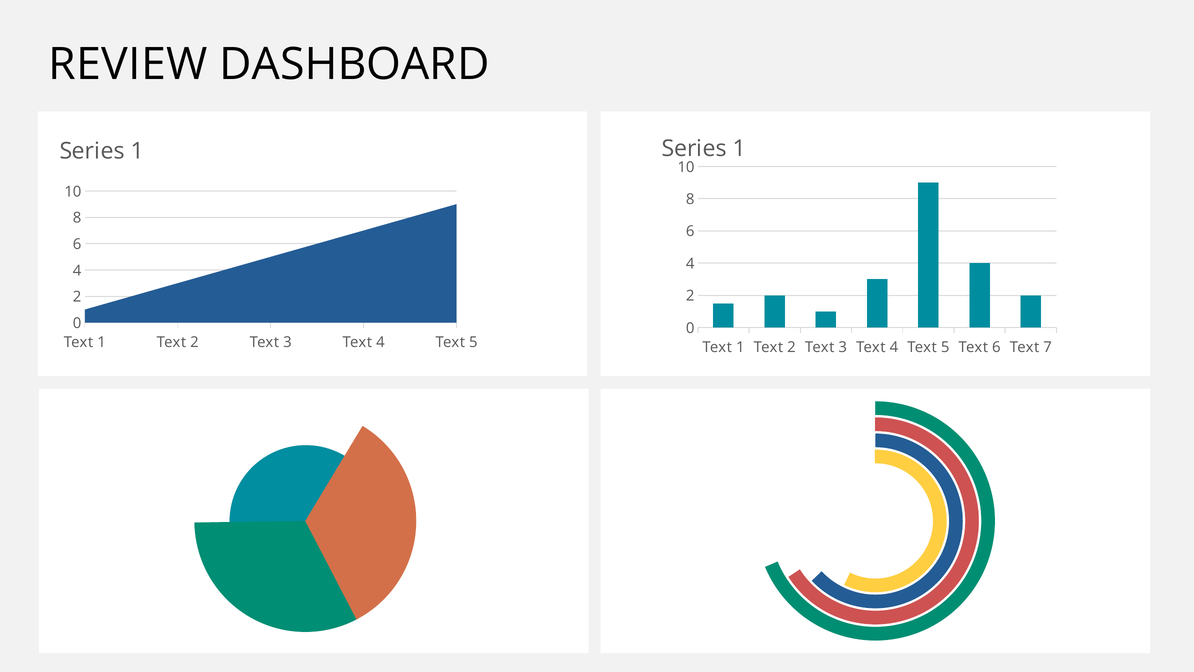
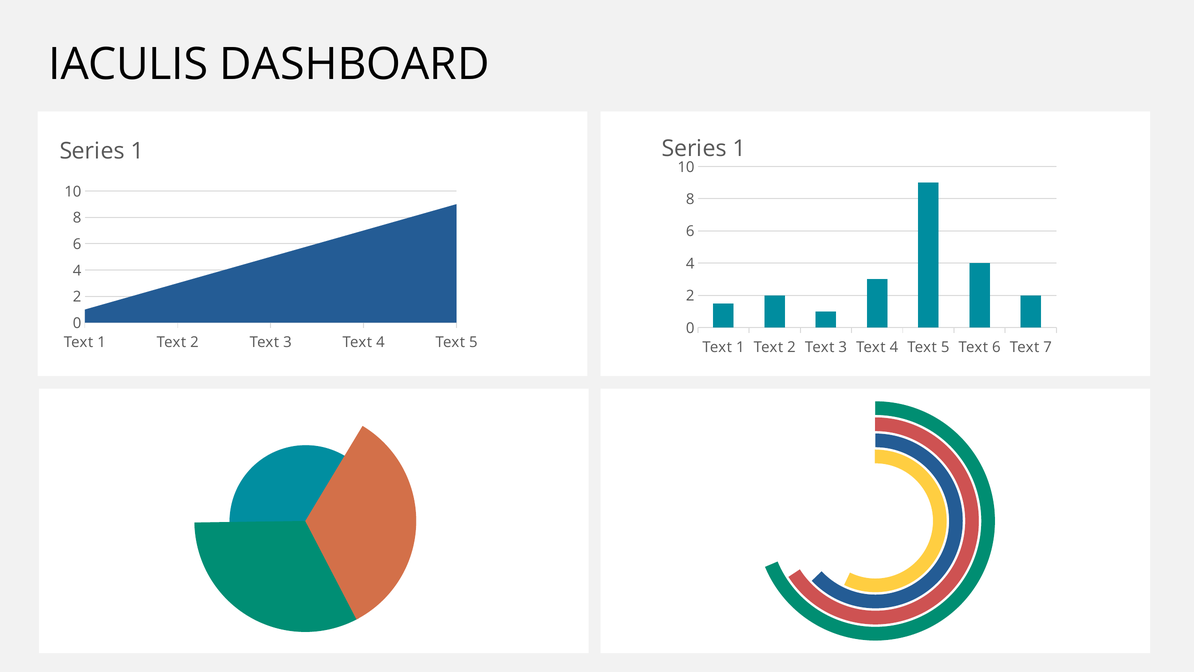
REVIEW: REVIEW -> IACULIS
